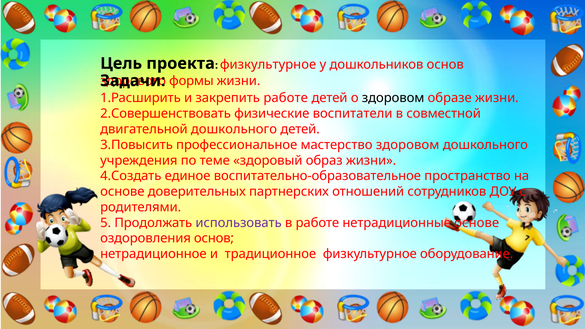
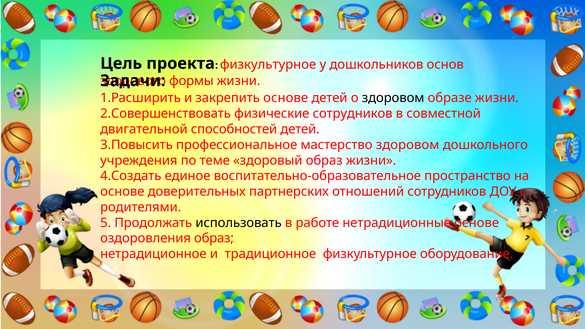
закрепить работе: работе -> основе
физические воспитатели: воспитатели -> сотрудников
двигательной дошкольного: дошкольного -> способностей
использовать colour: purple -> black
оздоровления основ: основ -> образ
